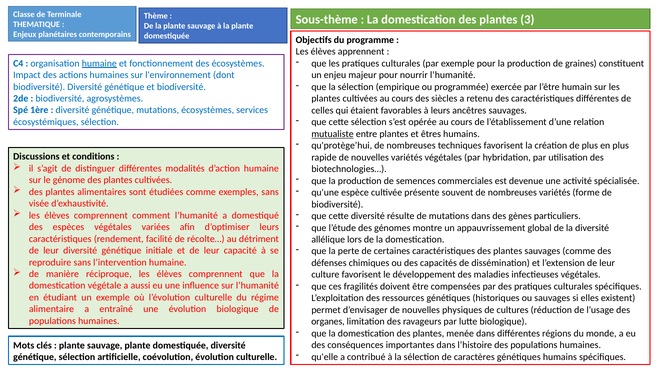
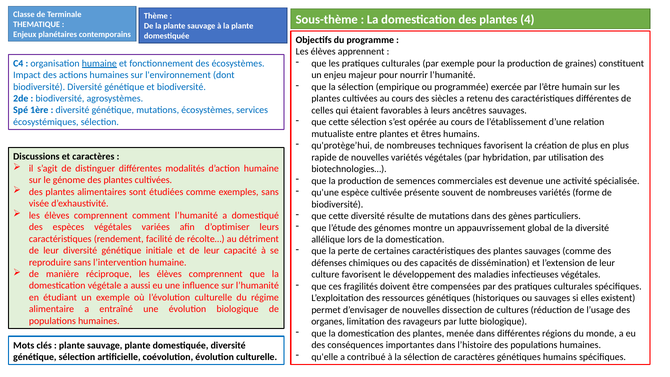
3: 3 -> 4
mutualiste underline: present -> none
et conditions: conditions -> caractères
physiques: physiques -> dissection
